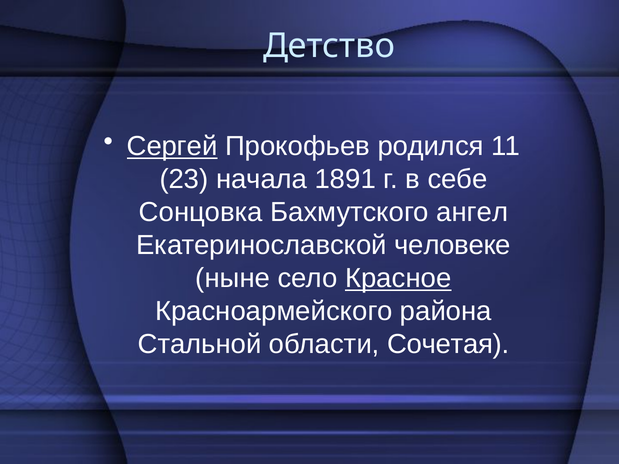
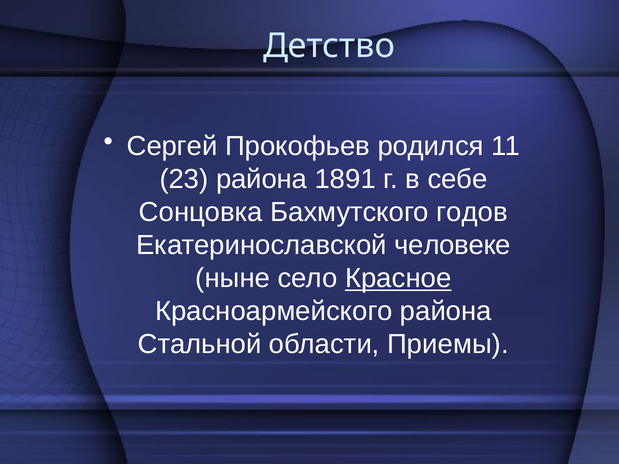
Сергей underline: present -> none
23 начала: начала -> района
ангел: ангел -> годов
Сочетая: Сочетая -> Приемы
